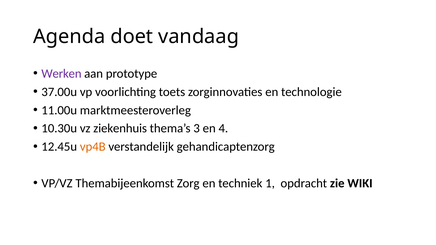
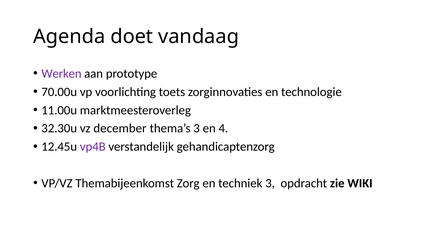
37.00u: 37.00u -> 70.00u
10.30u: 10.30u -> 32.30u
ziekenhuis: ziekenhuis -> december
vp4B colour: orange -> purple
techniek 1: 1 -> 3
